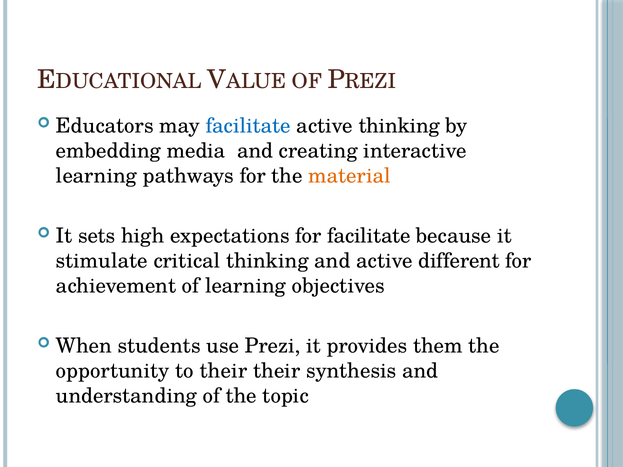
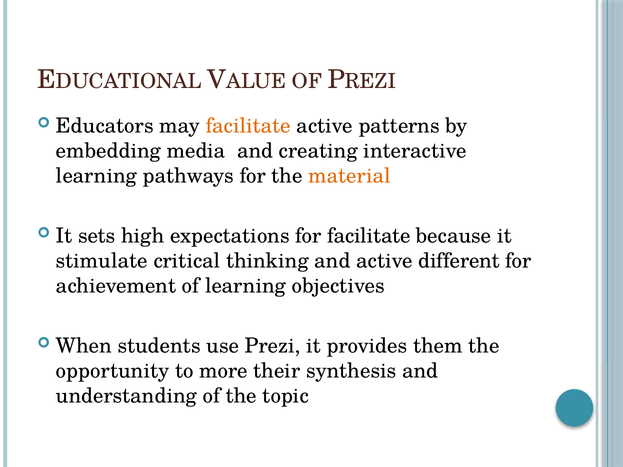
facilitate at (248, 126) colour: blue -> orange
active thinking: thinking -> patterns
to their: their -> more
